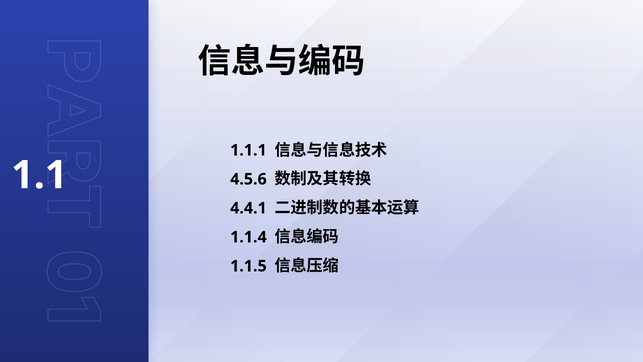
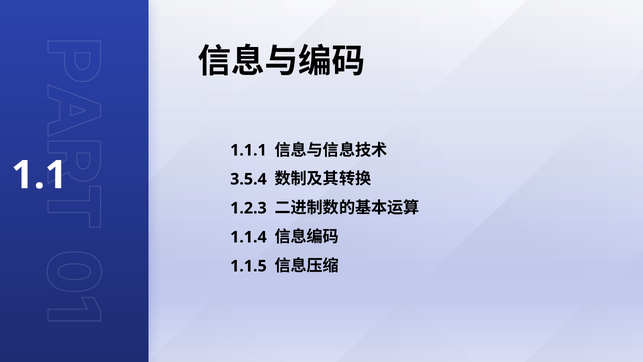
4.5.6: 4.5.6 -> 3.5.4
4.4.1: 4.4.1 -> 1.2.3
